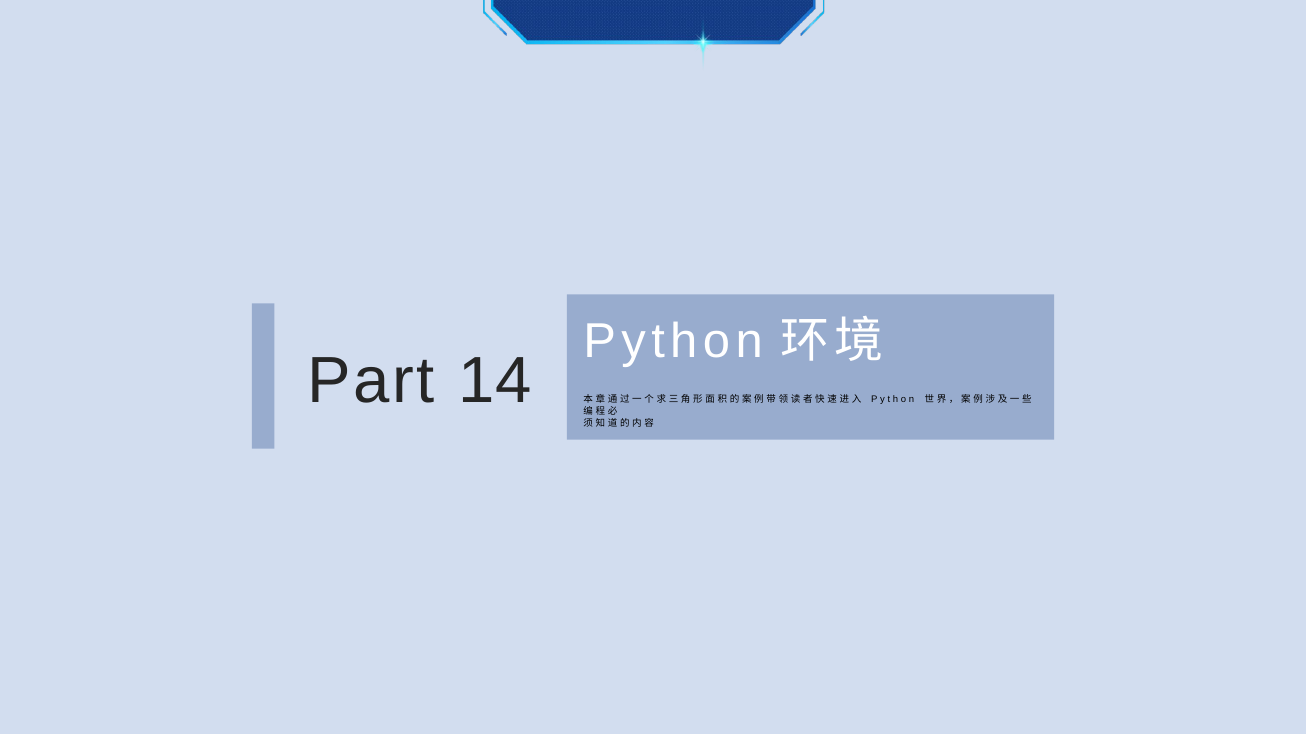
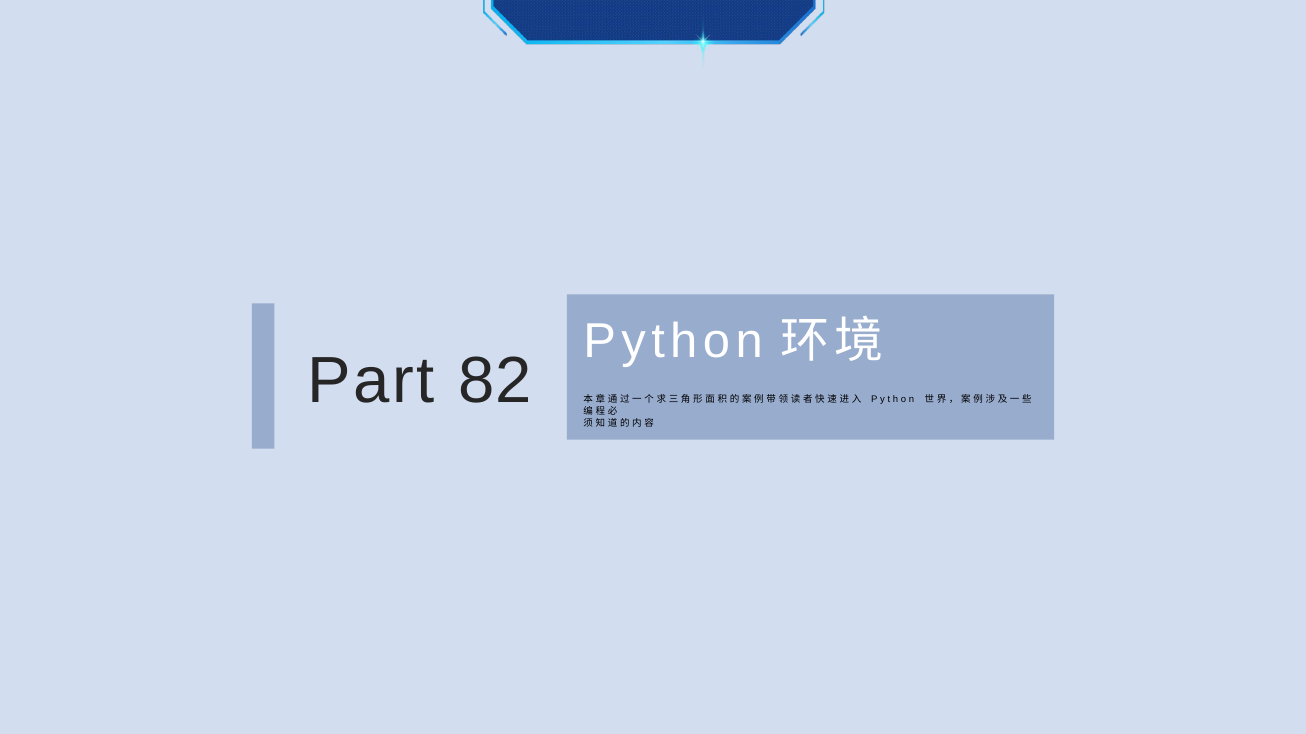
14: 14 -> 82
